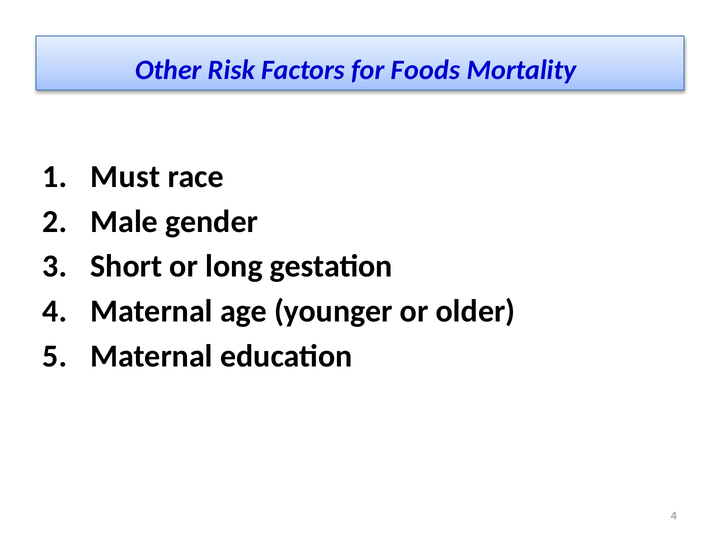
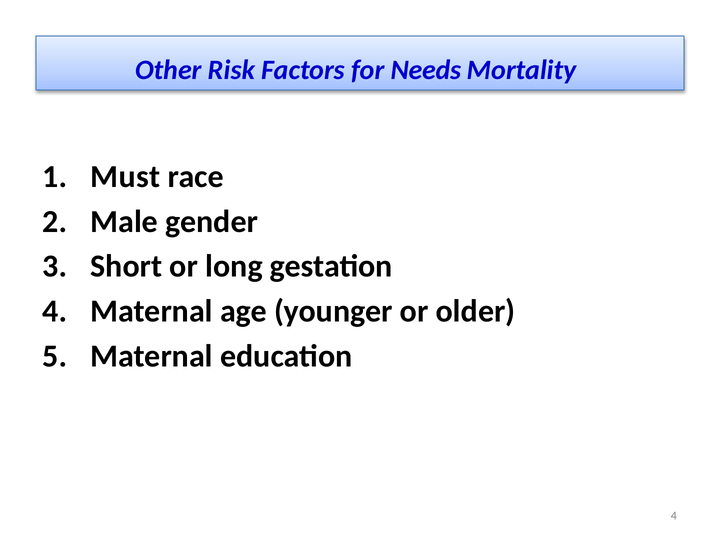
Foods: Foods -> Needs
